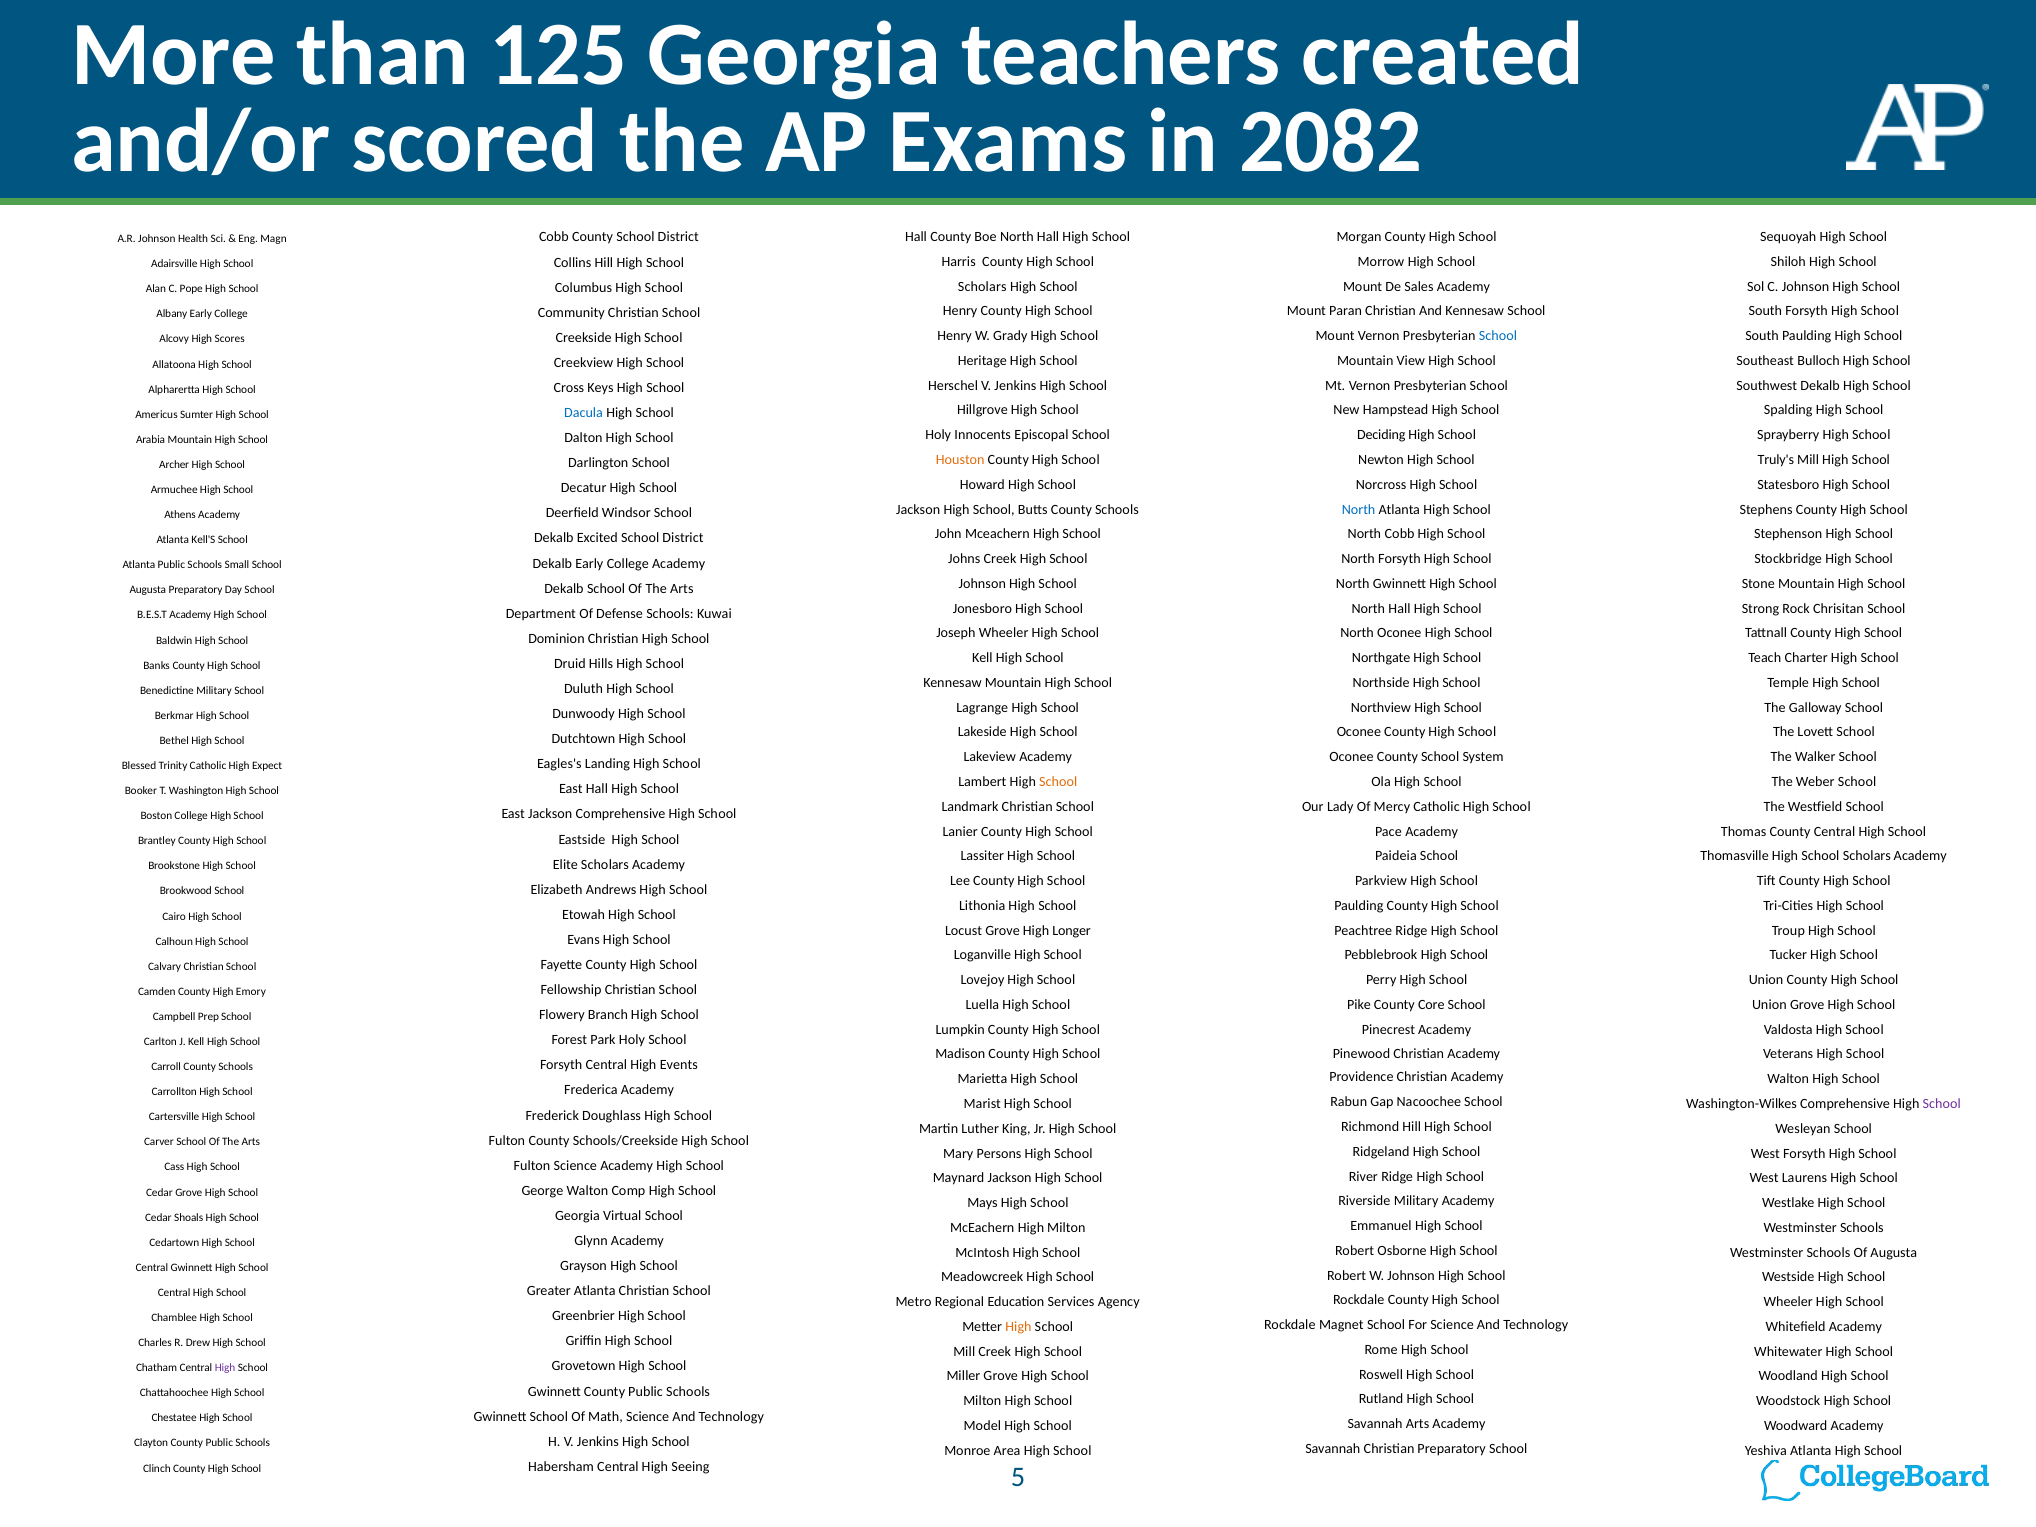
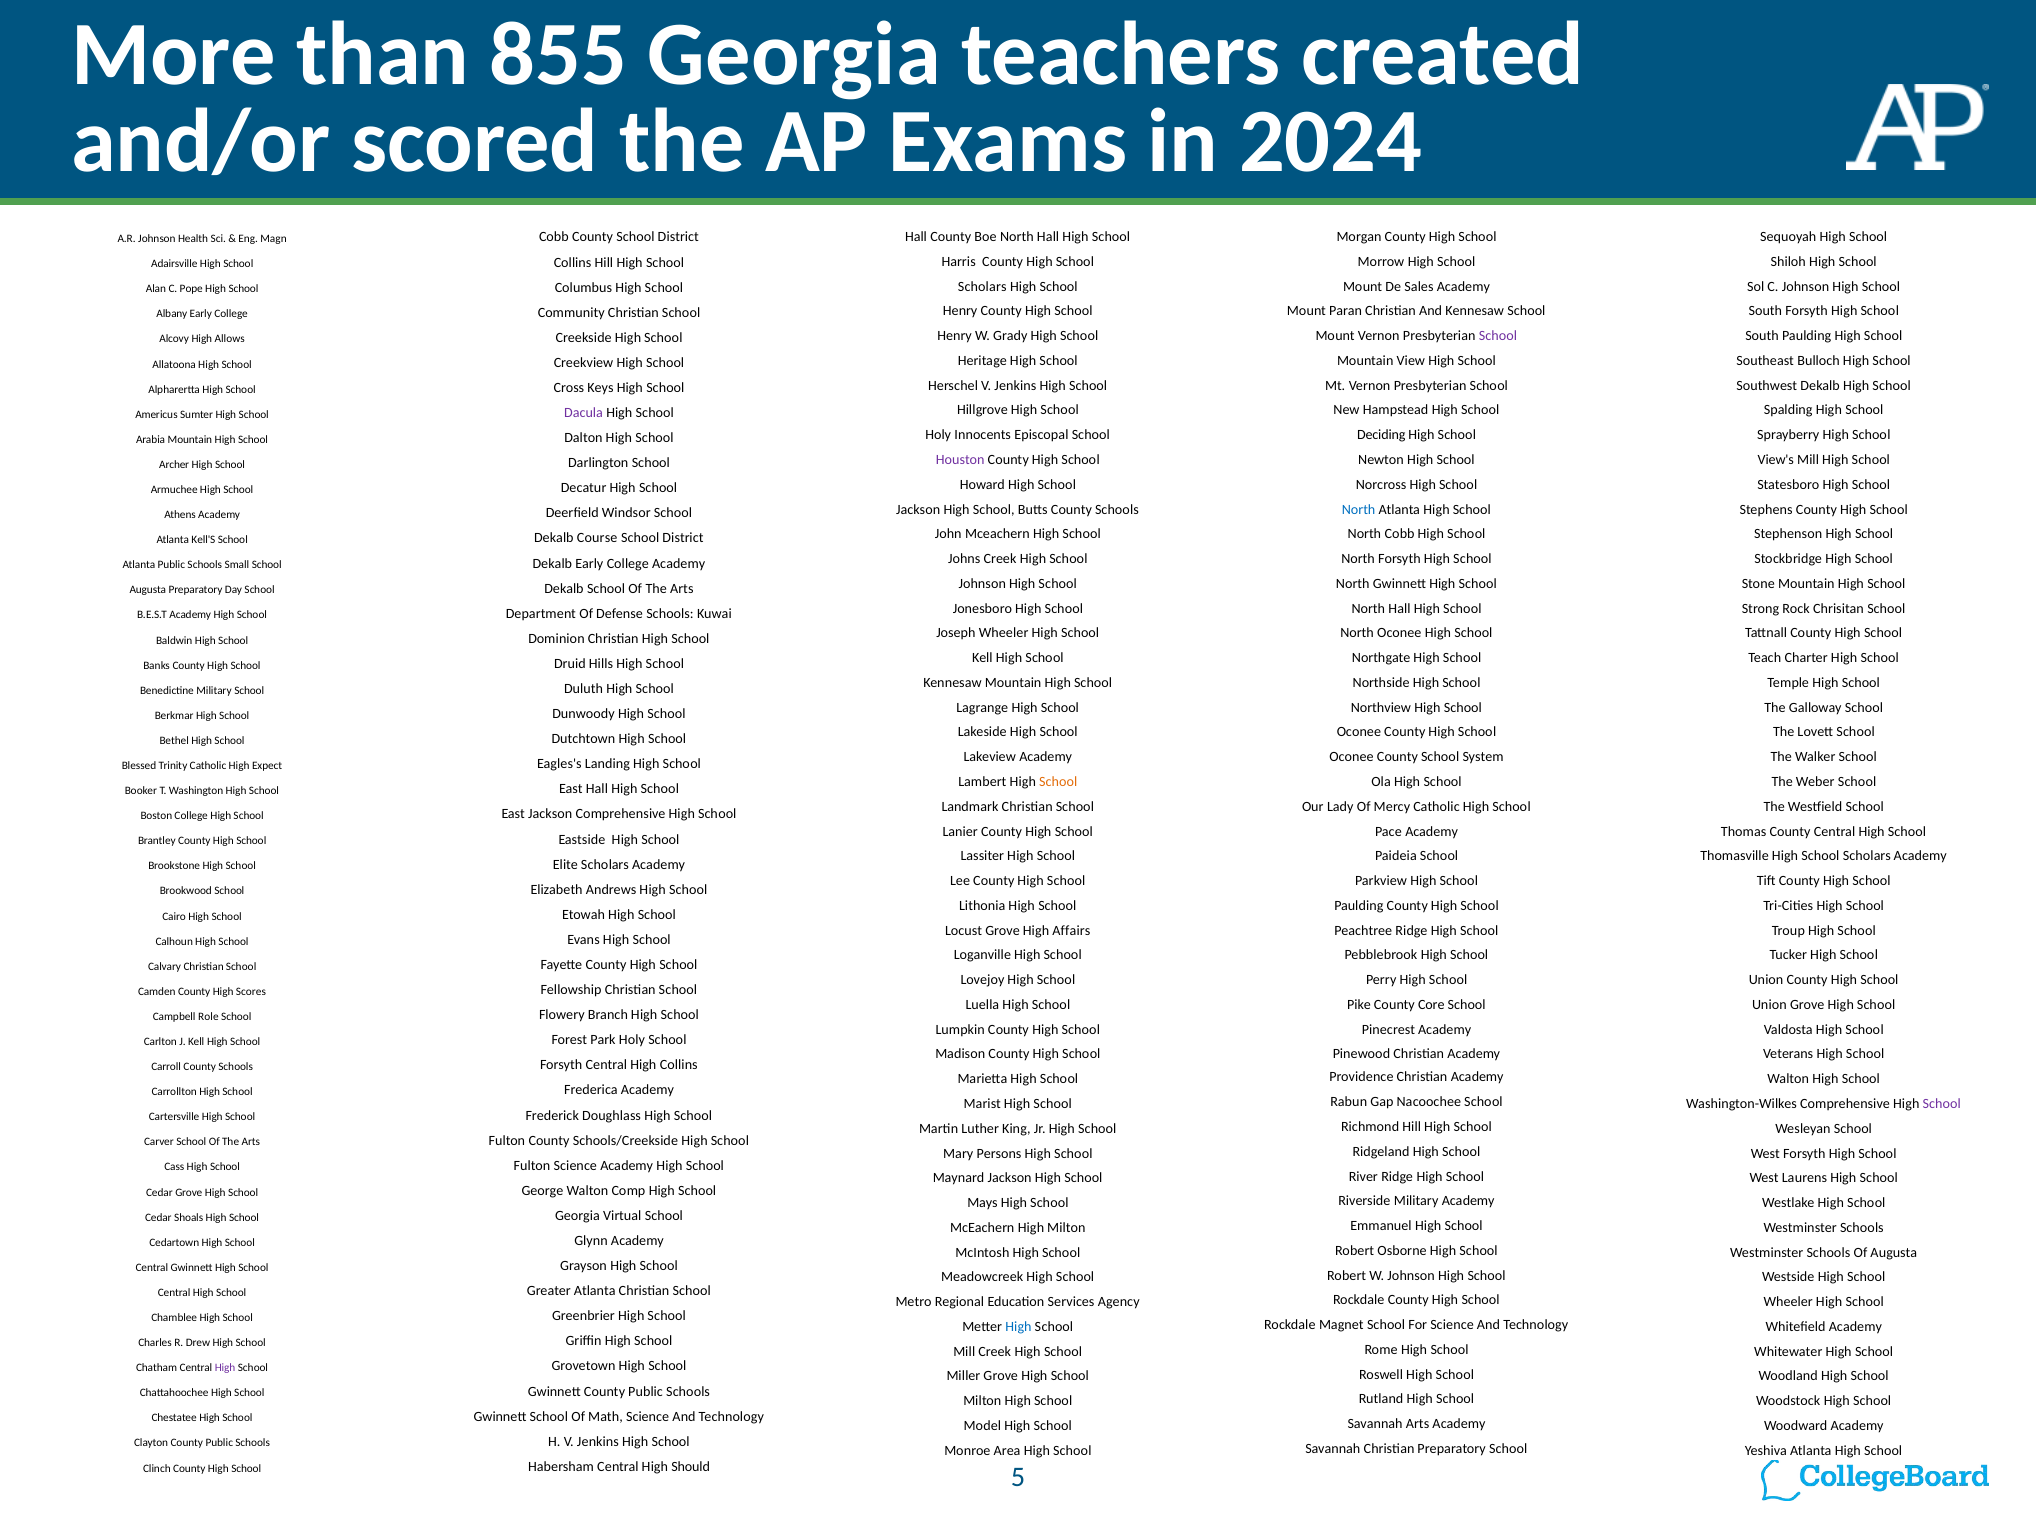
125: 125 -> 855
2082: 2082 -> 2024
School at (1498, 336) colour: blue -> purple
Scores: Scores -> Allows
Dacula colour: blue -> purple
Houston colour: orange -> purple
Truly's: Truly's -> View's
Excited: Excited -> Course
Longer: Longer -> Affairs
Emory: Emory -> Scores
Prep: Prep -> Role
High Events: Events -> Collins
High at (1019, 1327) colour: orange -> blue
Seeing: Seeing -> Should
